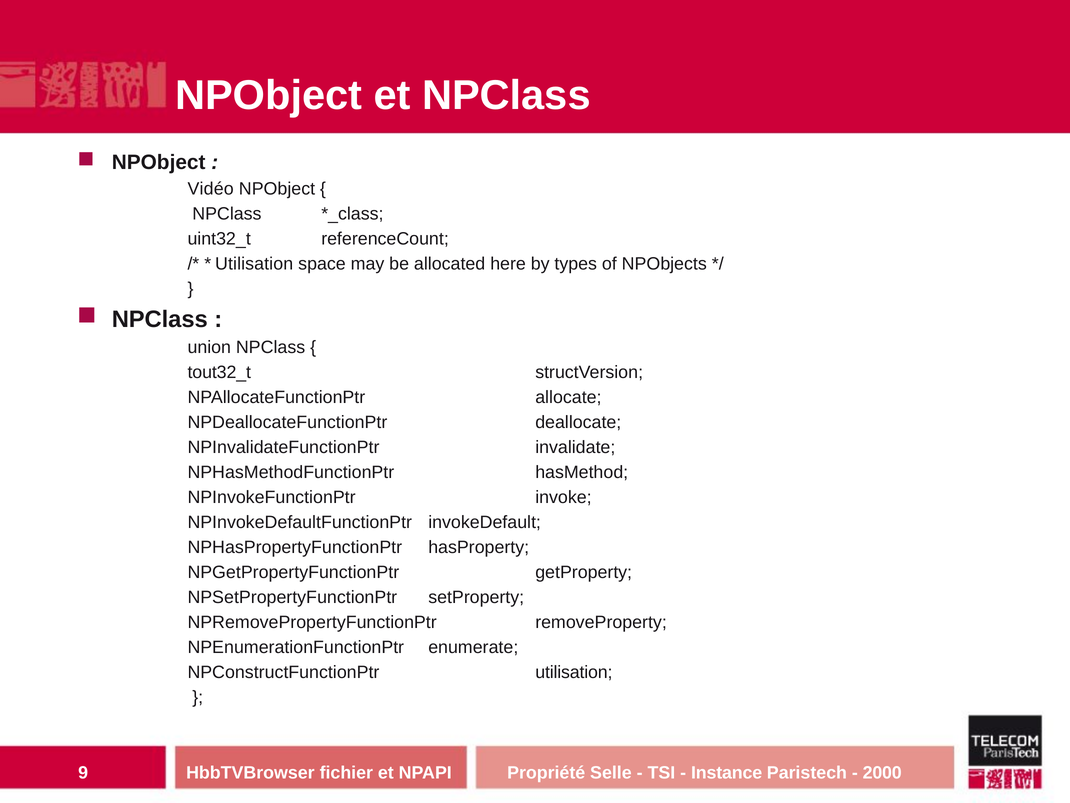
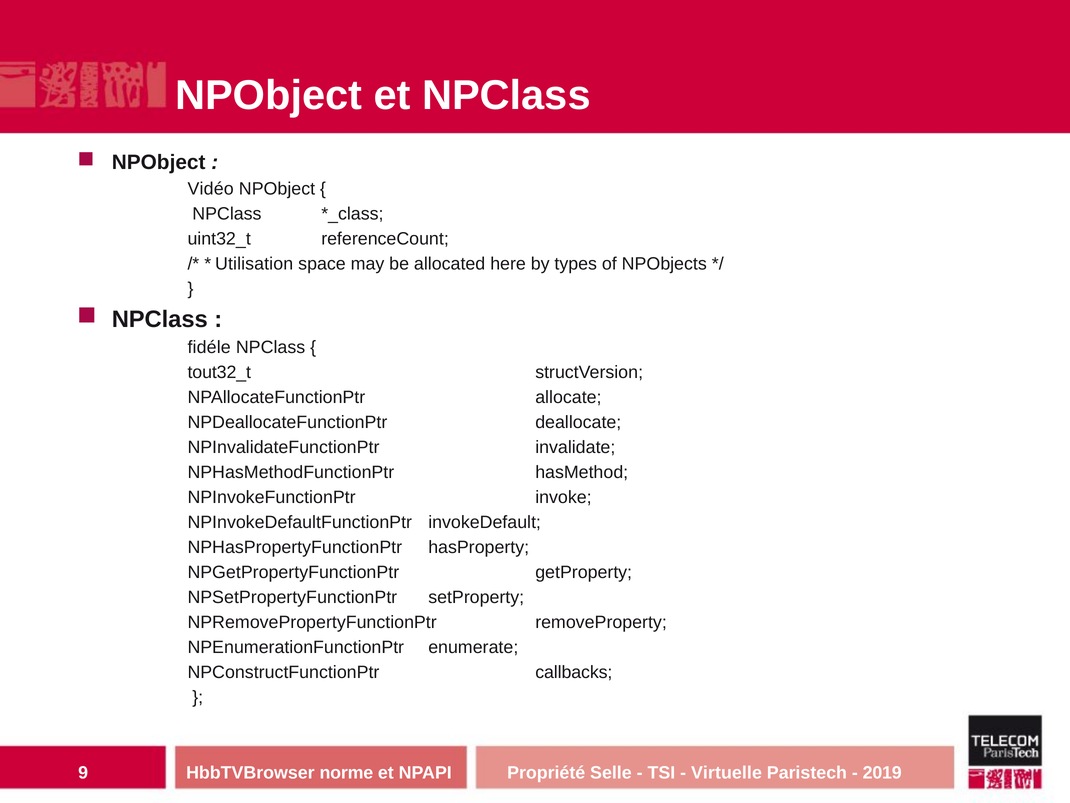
union: union -> fidéle
NPConstructFunctionPtr utilisation: utilisation -> callbacks
fichier: fichier -> norme
Instance: Instance -> Virtuelle
2000: 2000 -> 2019
